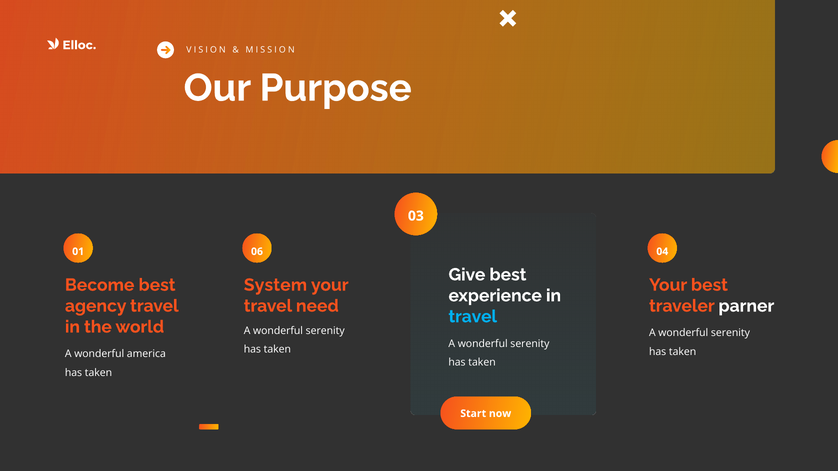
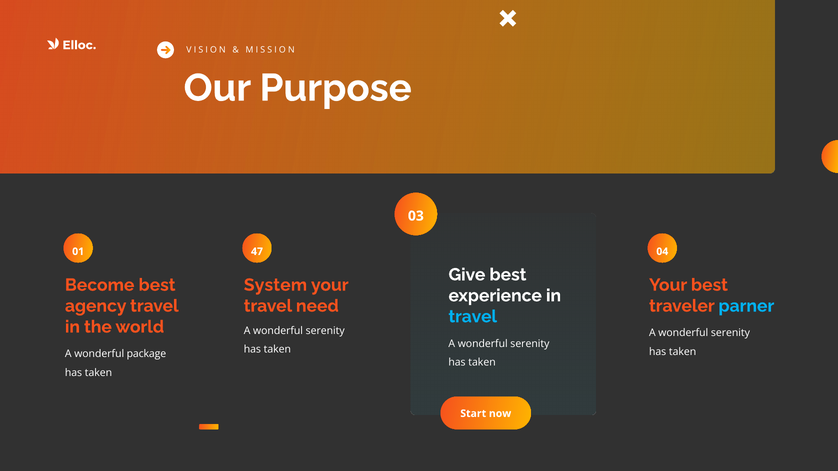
06: 06 -> 47
parner colour: white -> light blue
america: america -> package
